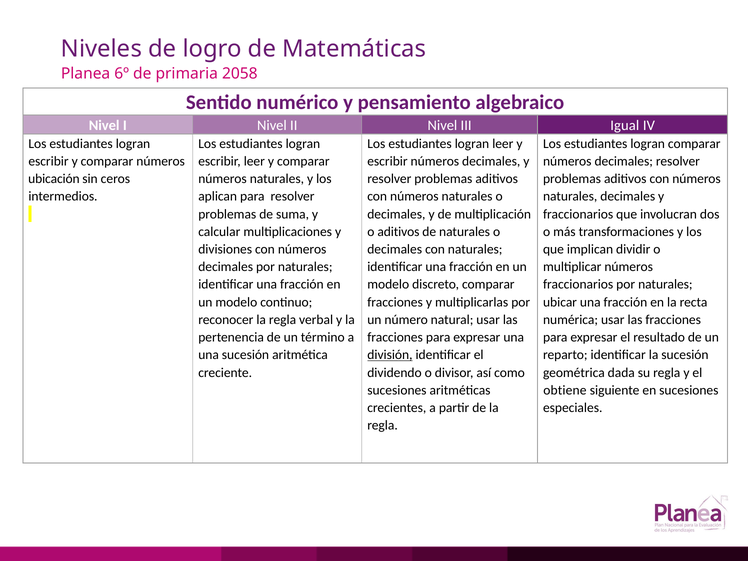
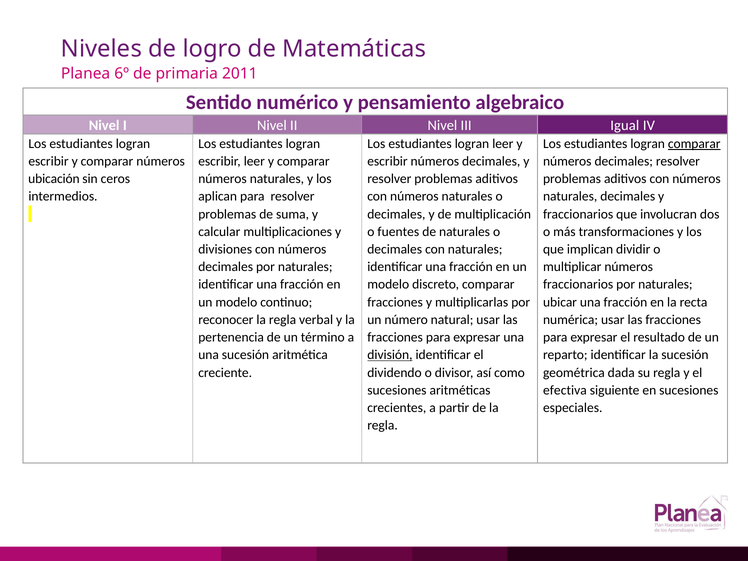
2058: 2058 -> 2011
comparar at (694, 144) underline: none -> present
o aditivos: aditivos -> fuentes
obtiene: obtiene -> efectiva
